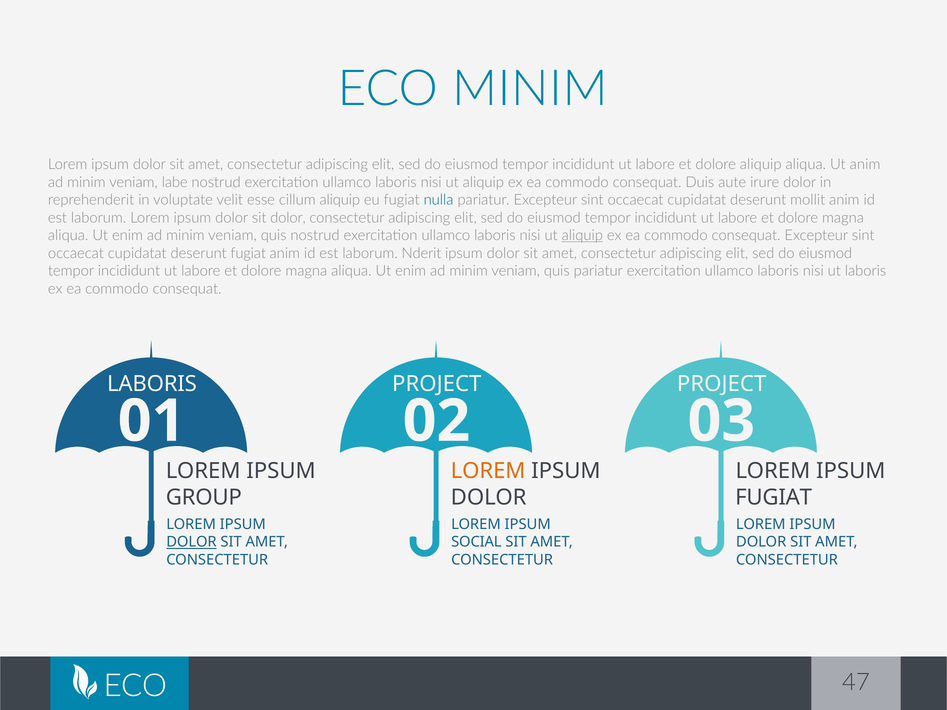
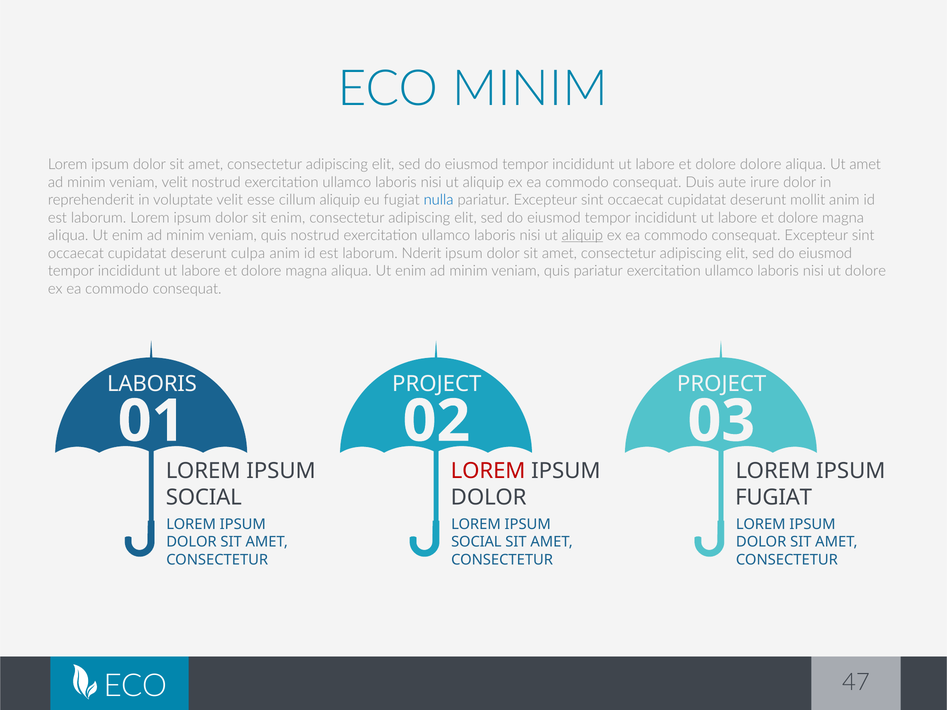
dolore aliquip: aliquip -> dolore
Ut anim: anim -> amet
veniam labe: labe -> velit
sit dolor: dolor -> enim
deserunt fugiat: fugiat -> culpa
ut laboris: laboris -> dolore
LOREM at (488, 471) colour: orange -> red
GROUP at (204, 498): GROUP -> SOCIAL
DOLOR at (191, 542) underline: present -> none
